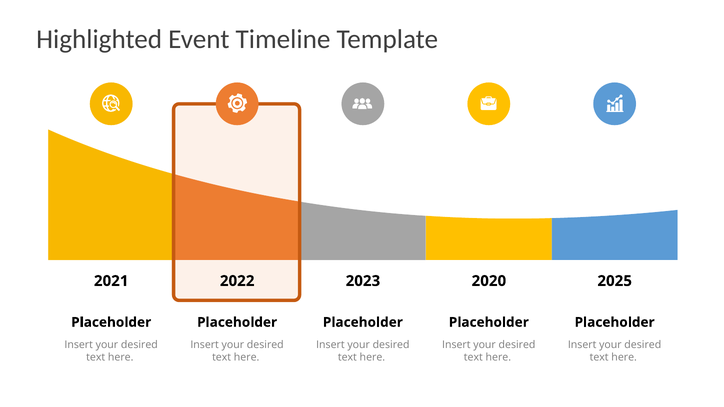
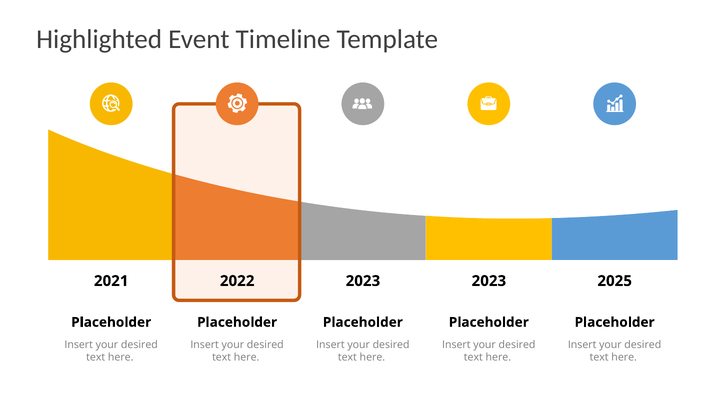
2023 2020: 2020 -> 2023
